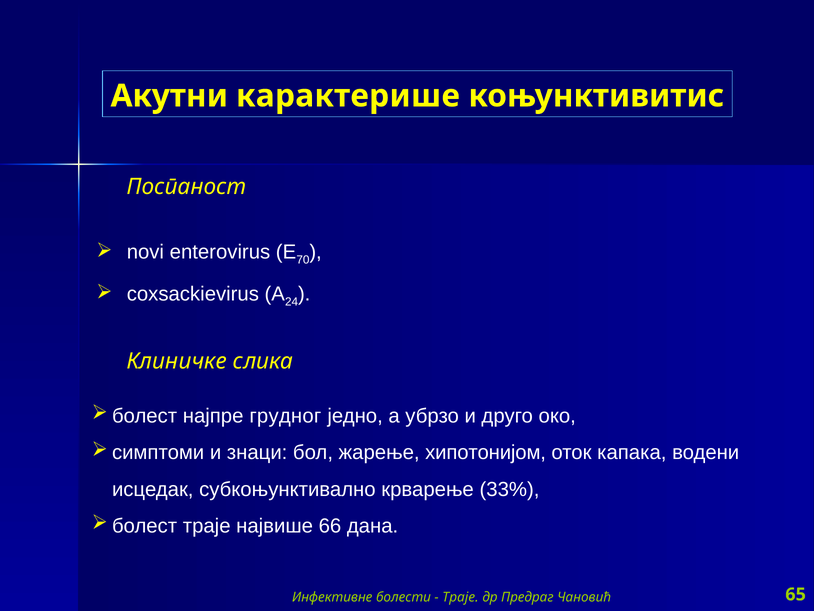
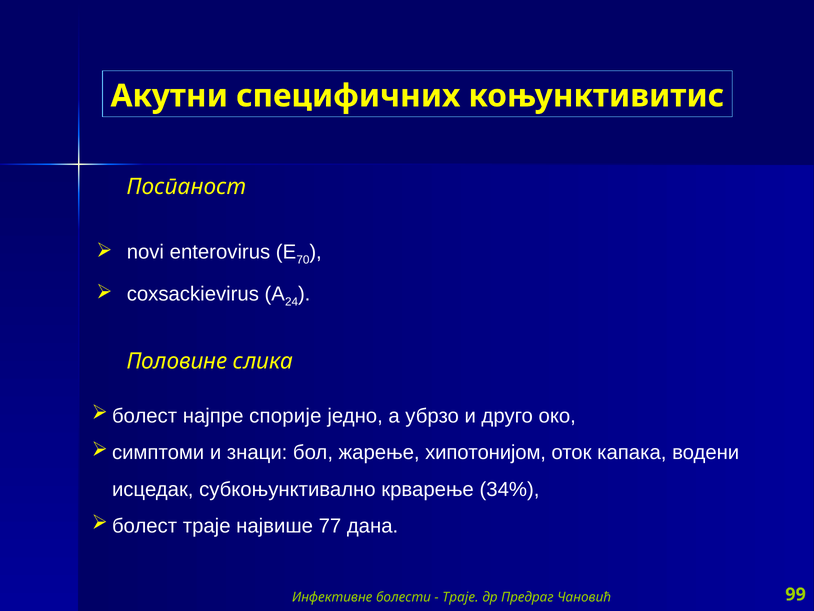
карактерише: карактерише -> специфичних
Клиничке: Клиничке -> Половине
грудног: грудног -> спорије
33%: 33% -> 34%
66: 66 -> 77
65: 65 -> 99
